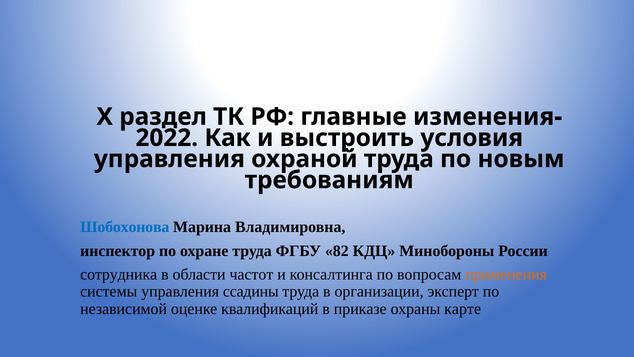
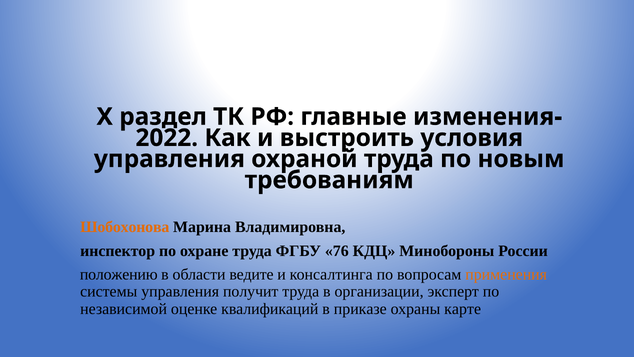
Шобохонова colour: blue -> orange
82: 82 -> 76
сотрудника: сотрудника -> положению
частот: частот -> ведите
ссадины: ссадины -> получит
